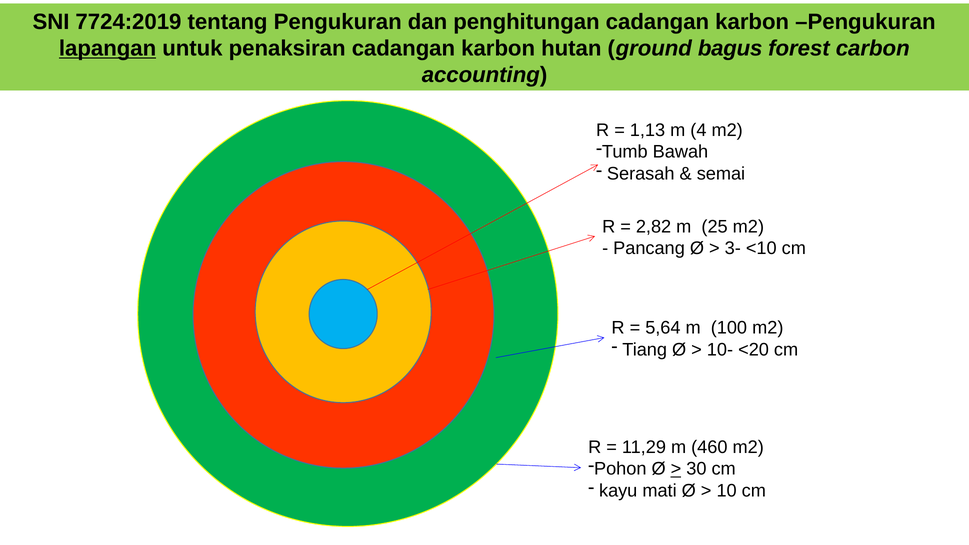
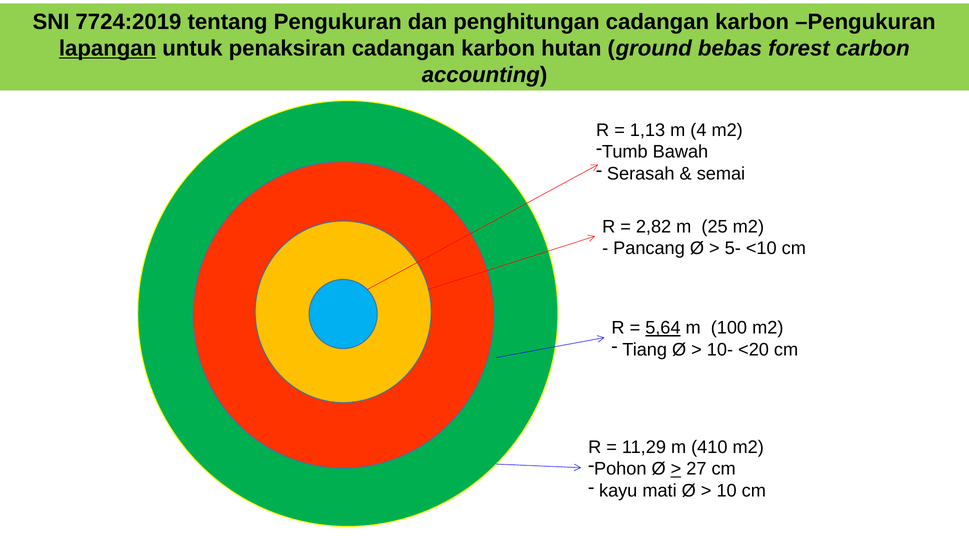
bagus: bagus -> bebas
3-: 3- -> 5-
5,64 underline: none -> present
460: 460 -> 410
30: 30 -> 27
